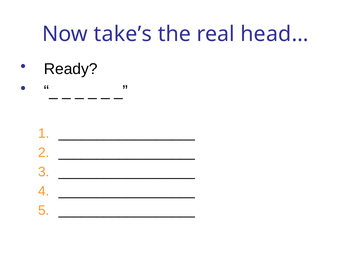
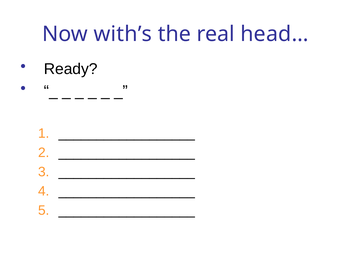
take’s: take’s -> with’s
